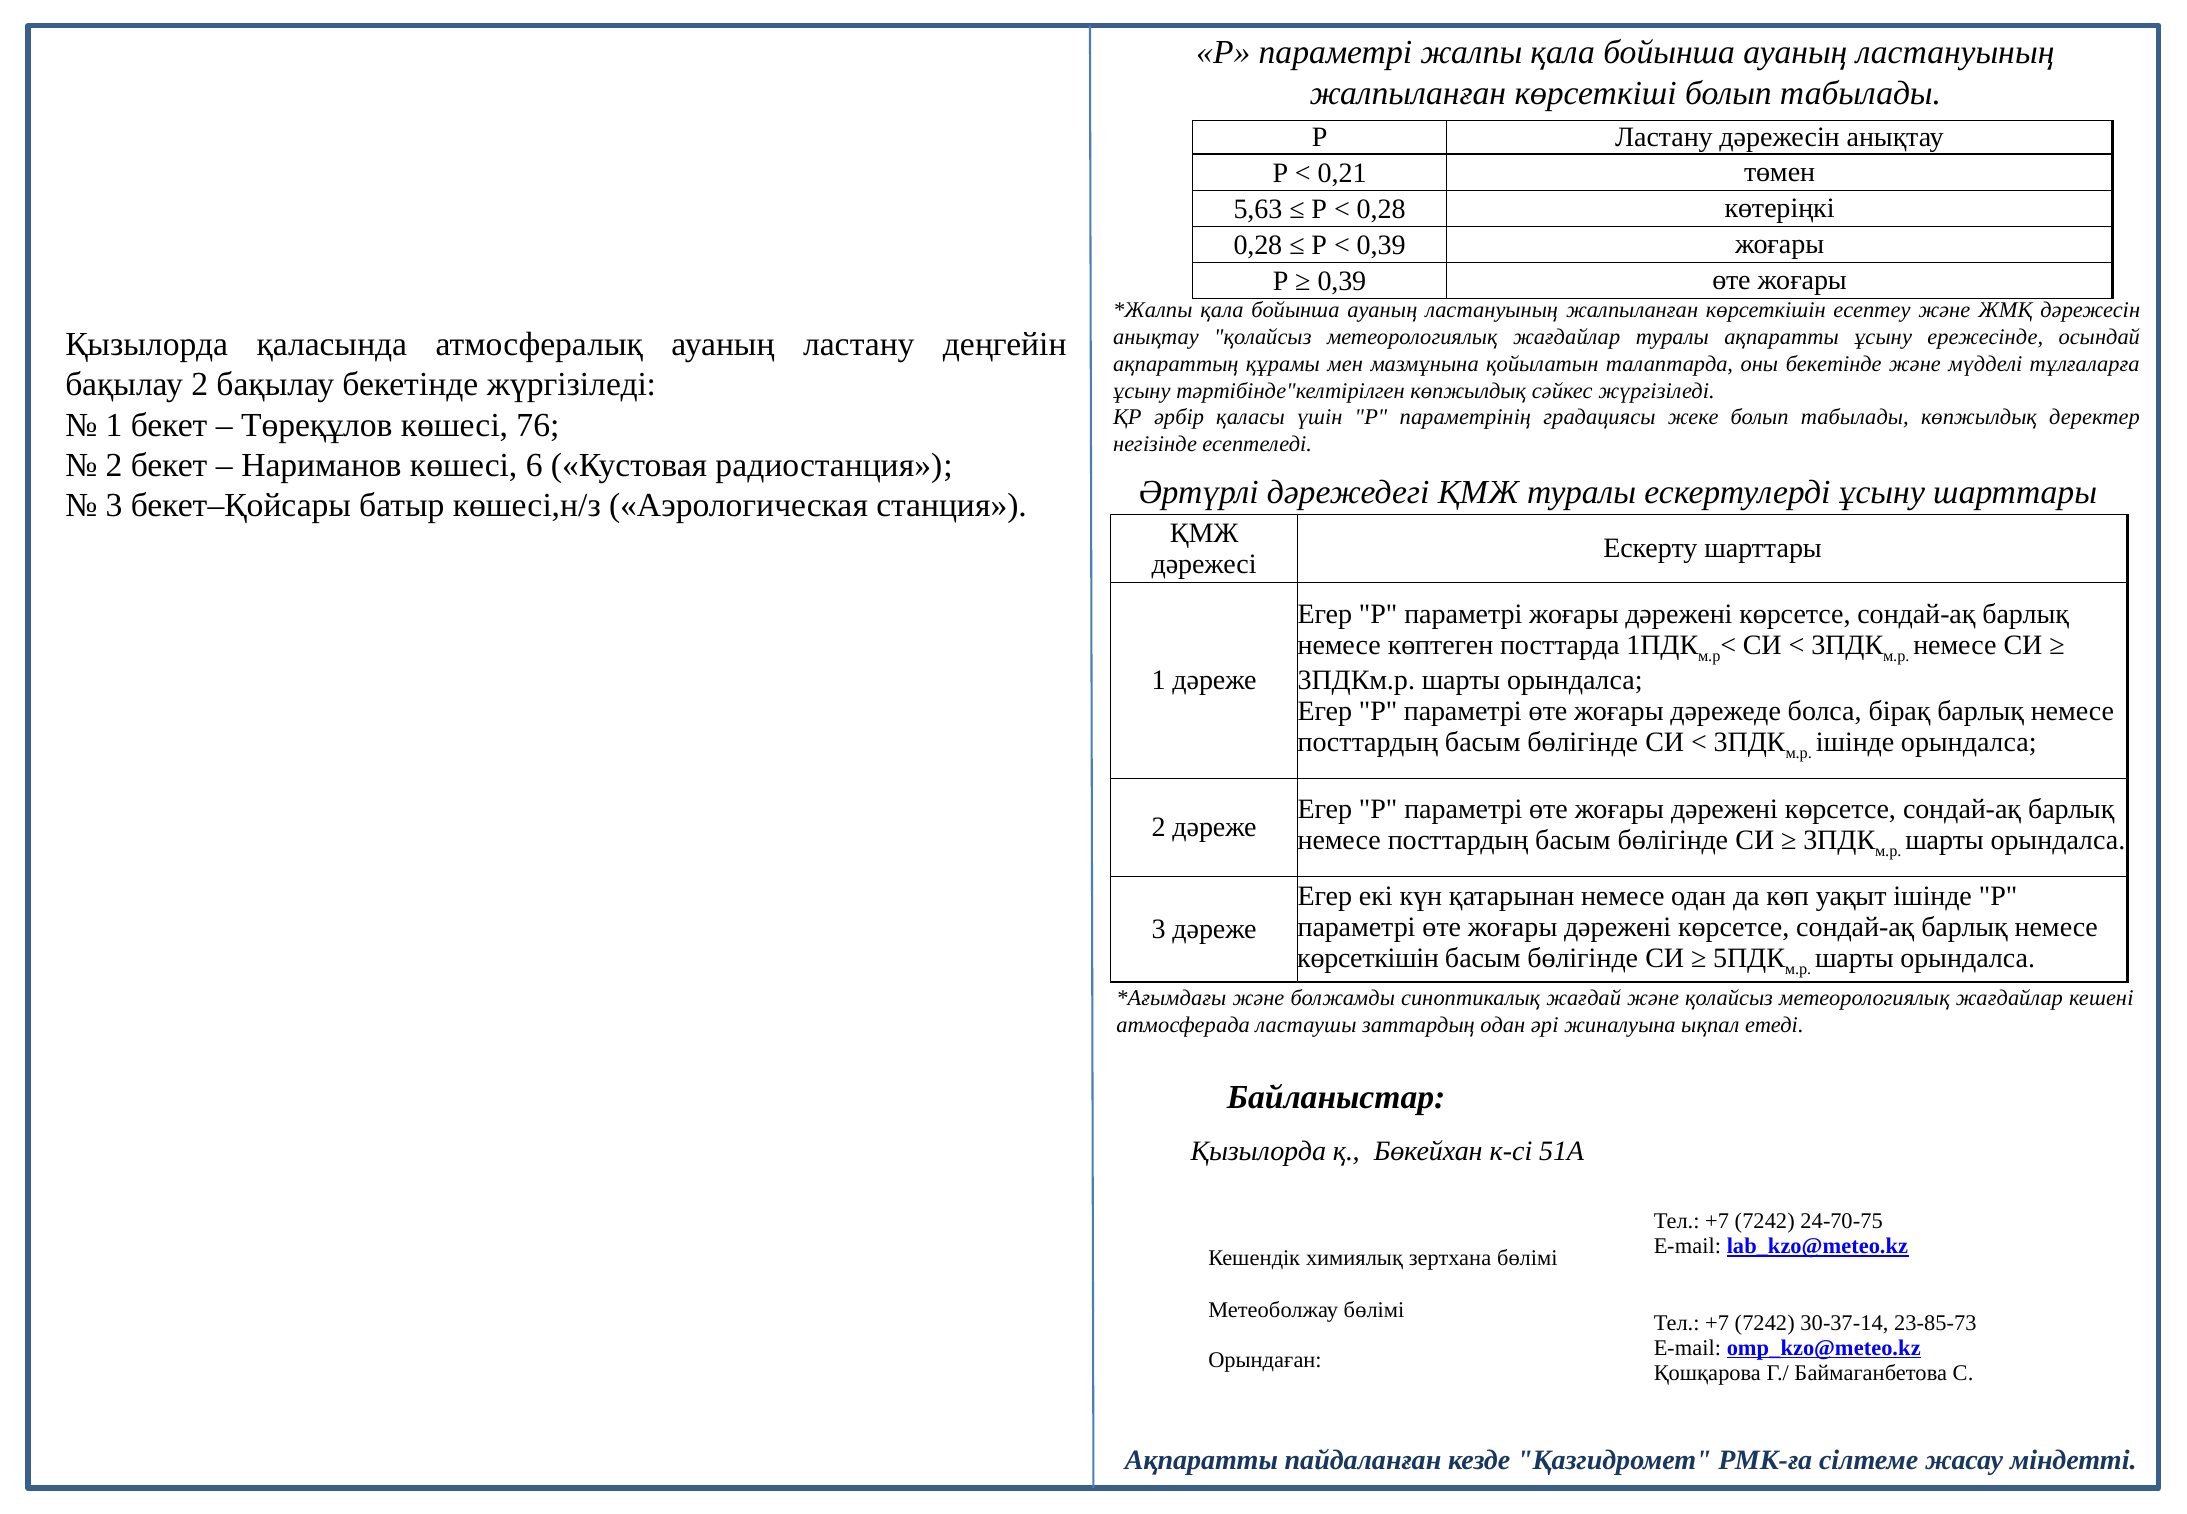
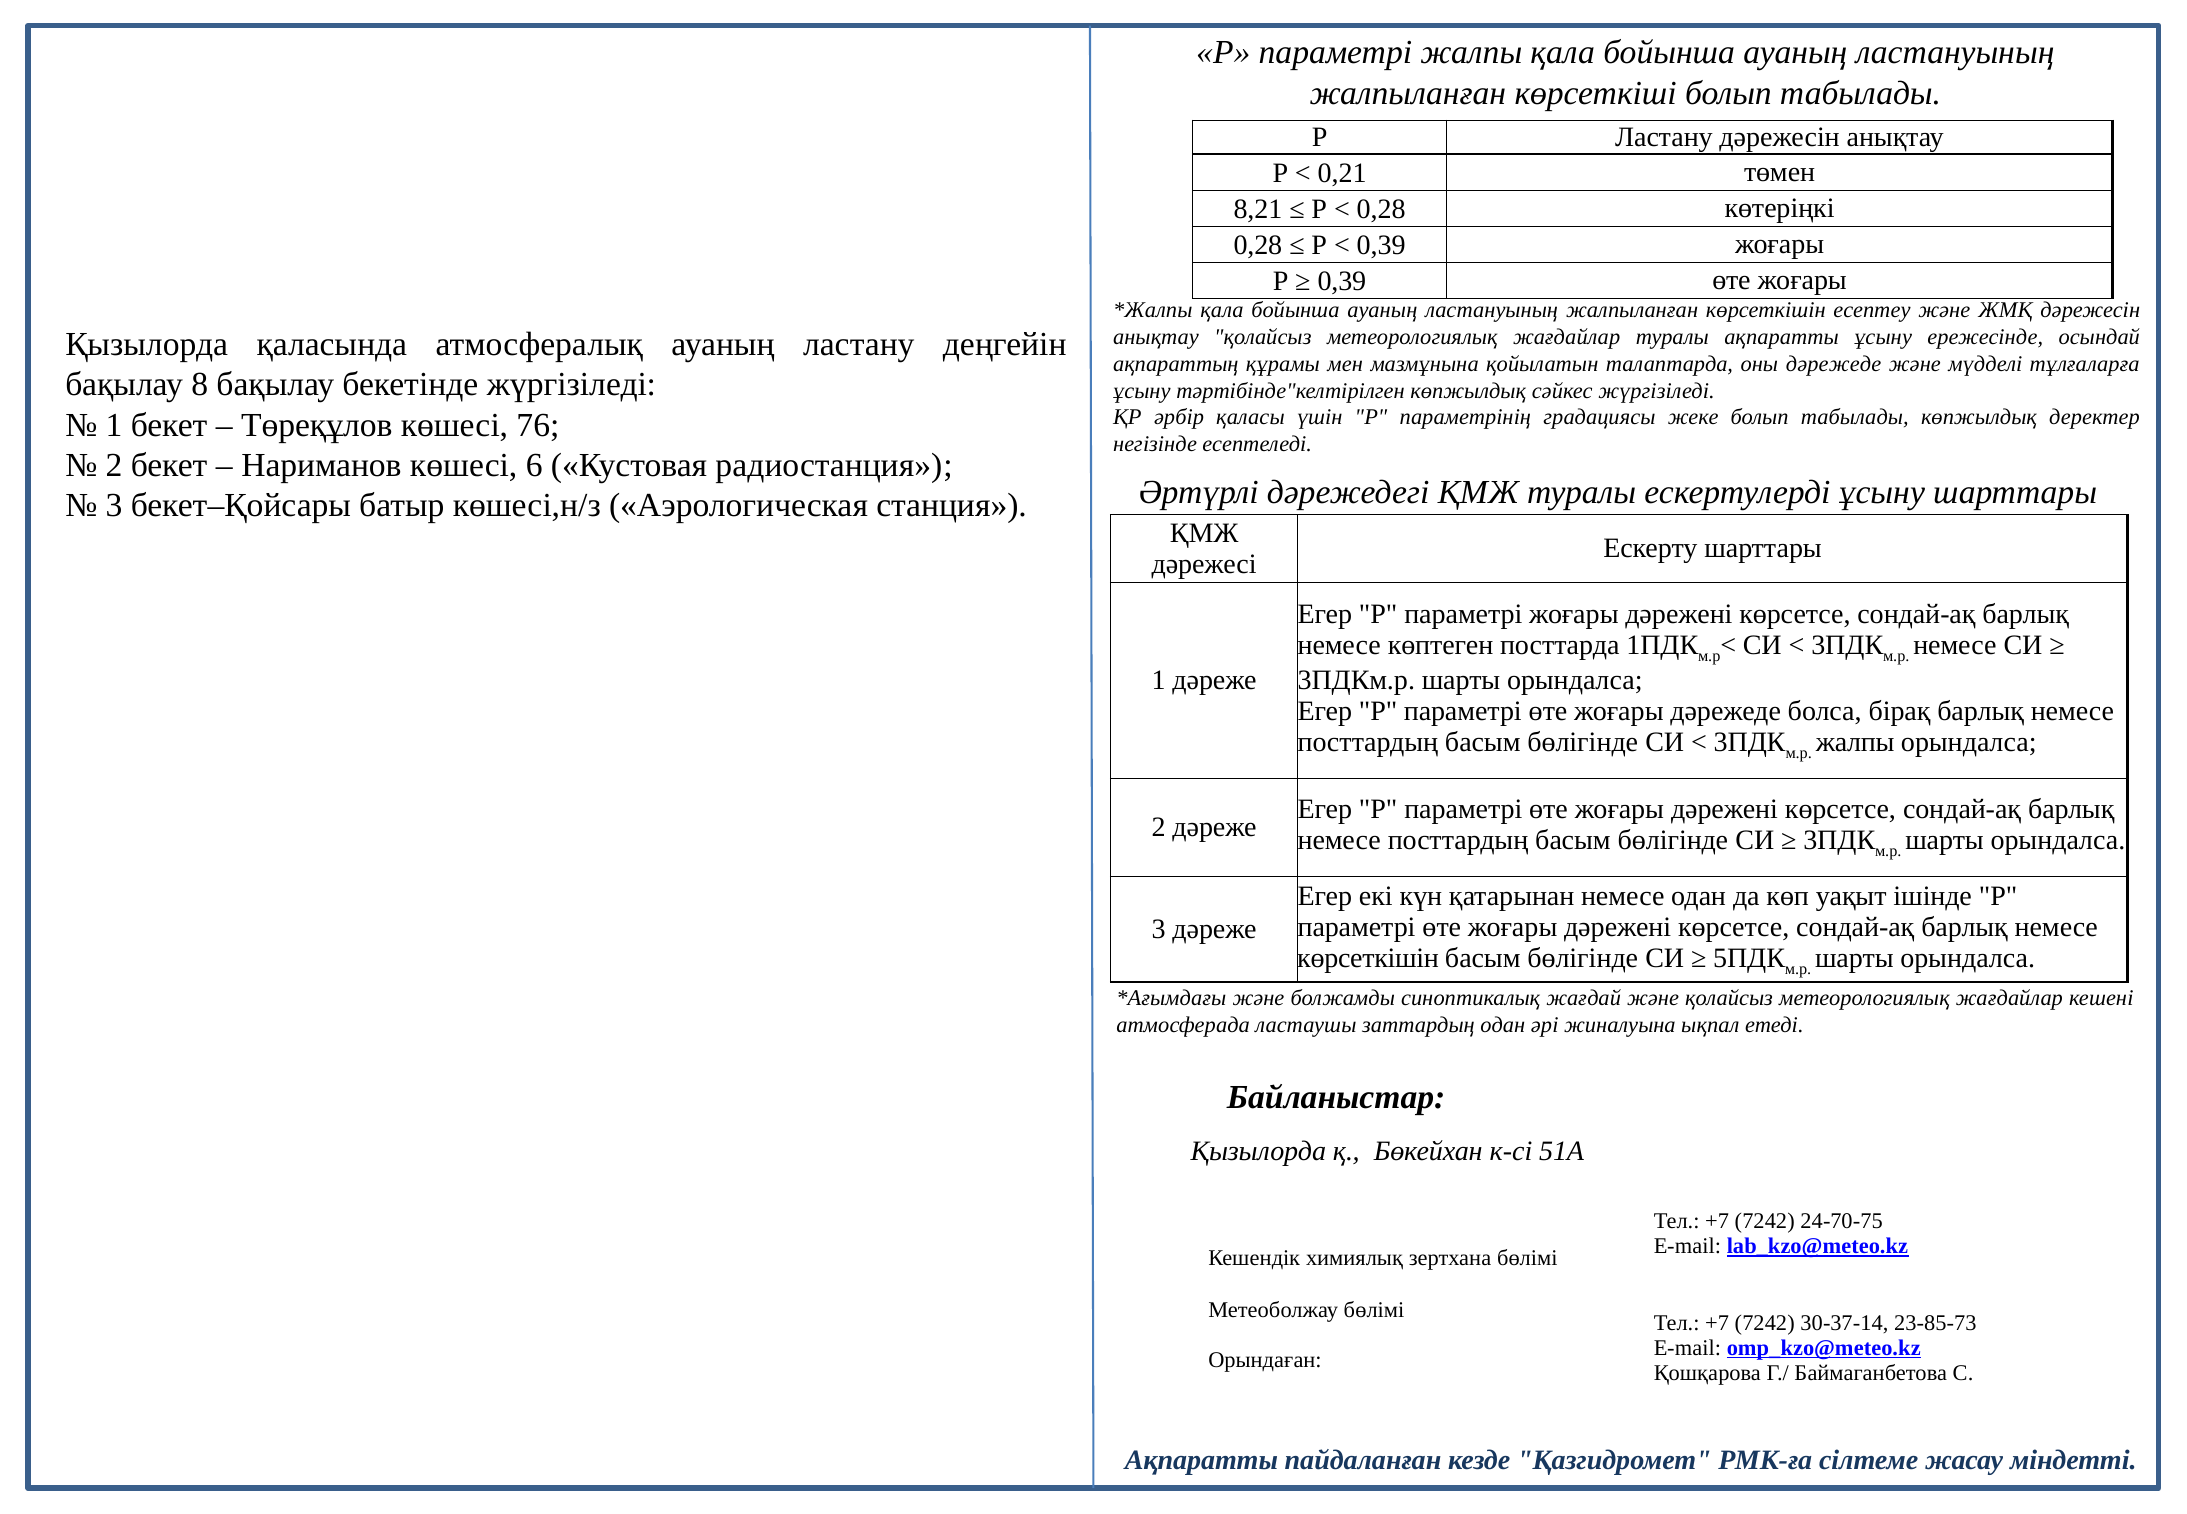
5,63: 5,63 -> 8,21
оны бекетінде: бекетінде -> дәрежеде
бақылау 2: 2 -> 8
ішінде at (1855, 742): ішінде -> жалпы
